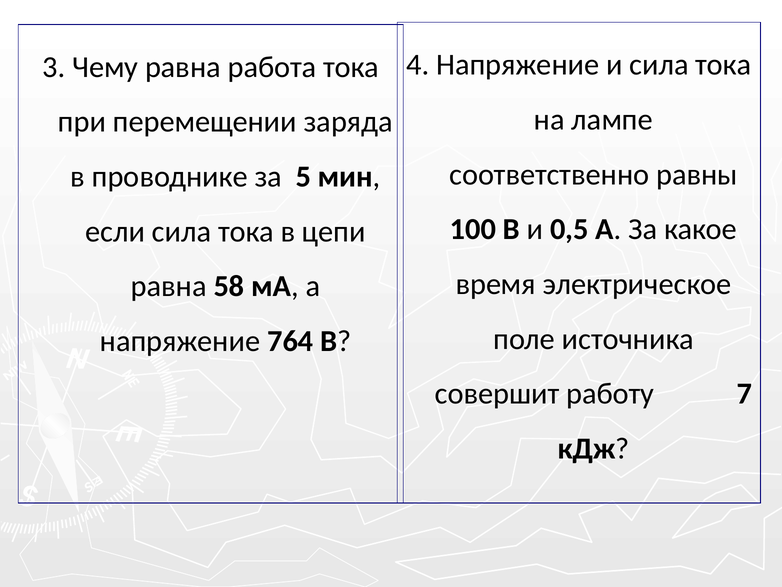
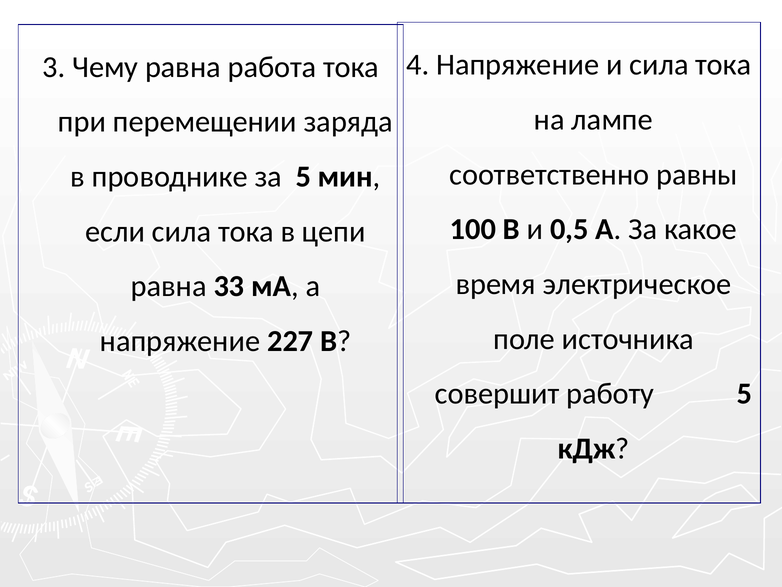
58: 58 -> 33
764: 764 -> 227
работу 7: 7 -> 5
